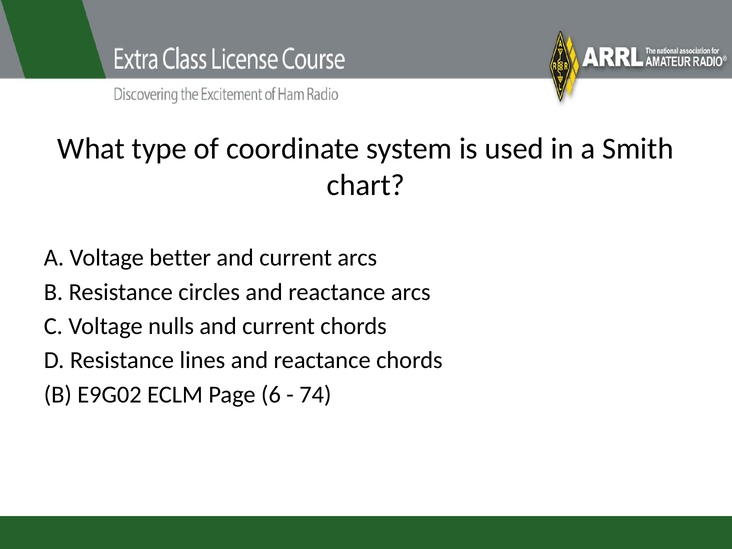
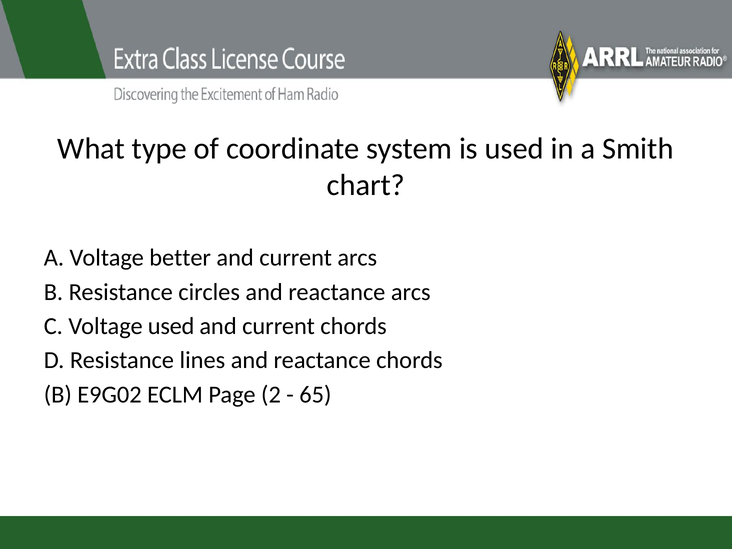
Voltage nulls: nulls -> used
6: 6 -> 2
74: 74 -> 65
